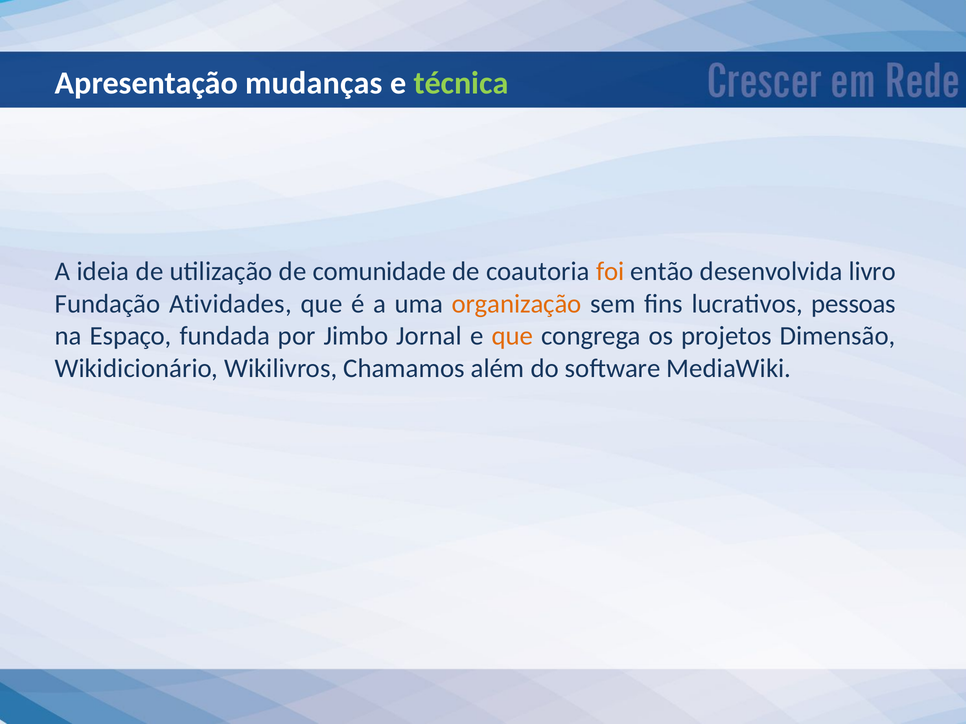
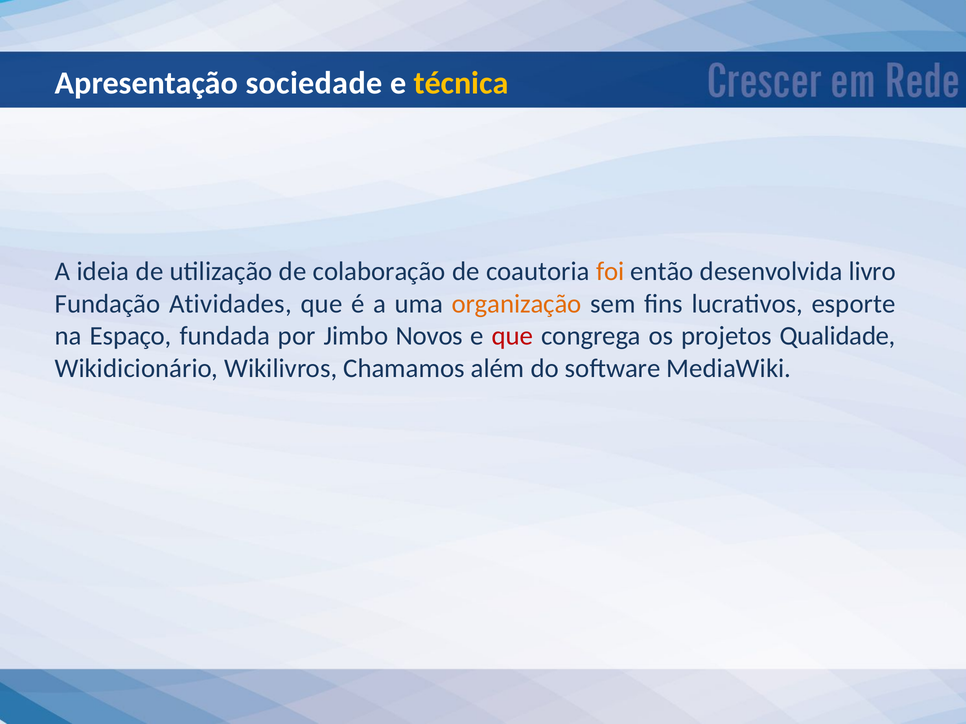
mudanças: mudanças -> sociedade
técnica colour: light green -> yellow
comunidade: comunidade -> colaboração
pessoas: pessoas -> esporte
Jornal: Jornal -> Novos
que at (512, 336) colour: orange -> red
Dimensão: Dimensão -> Qualidade
